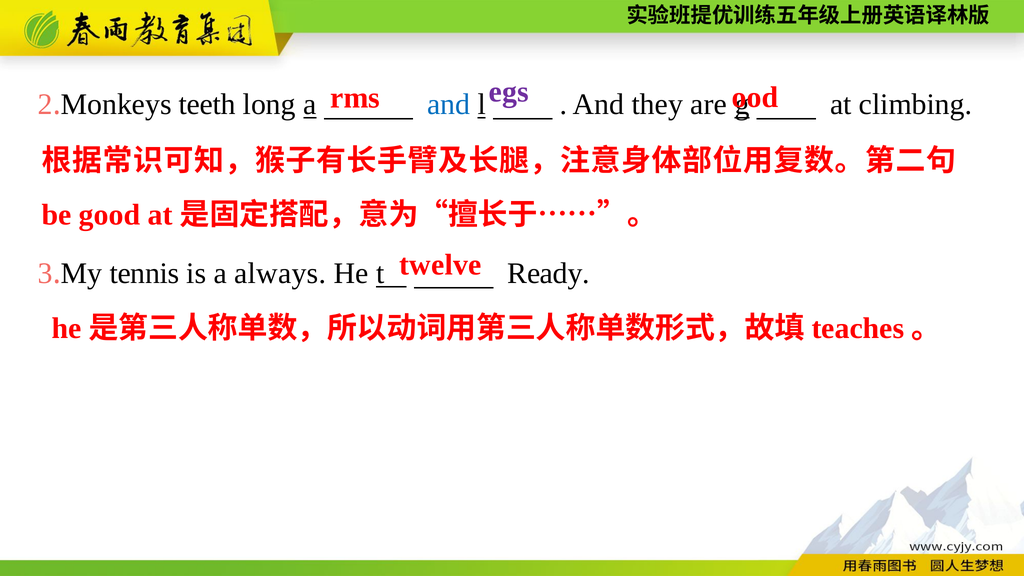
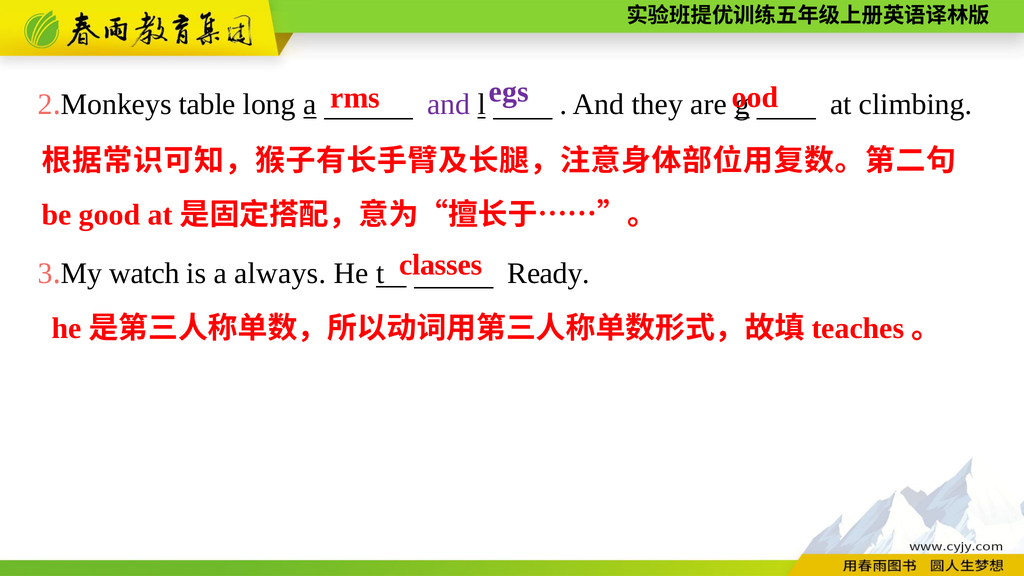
teeth: teeth -> table
and at (449, 104) colour: blue -> purple
twelve: twelve -> classes
tennis: tennis -> watch
